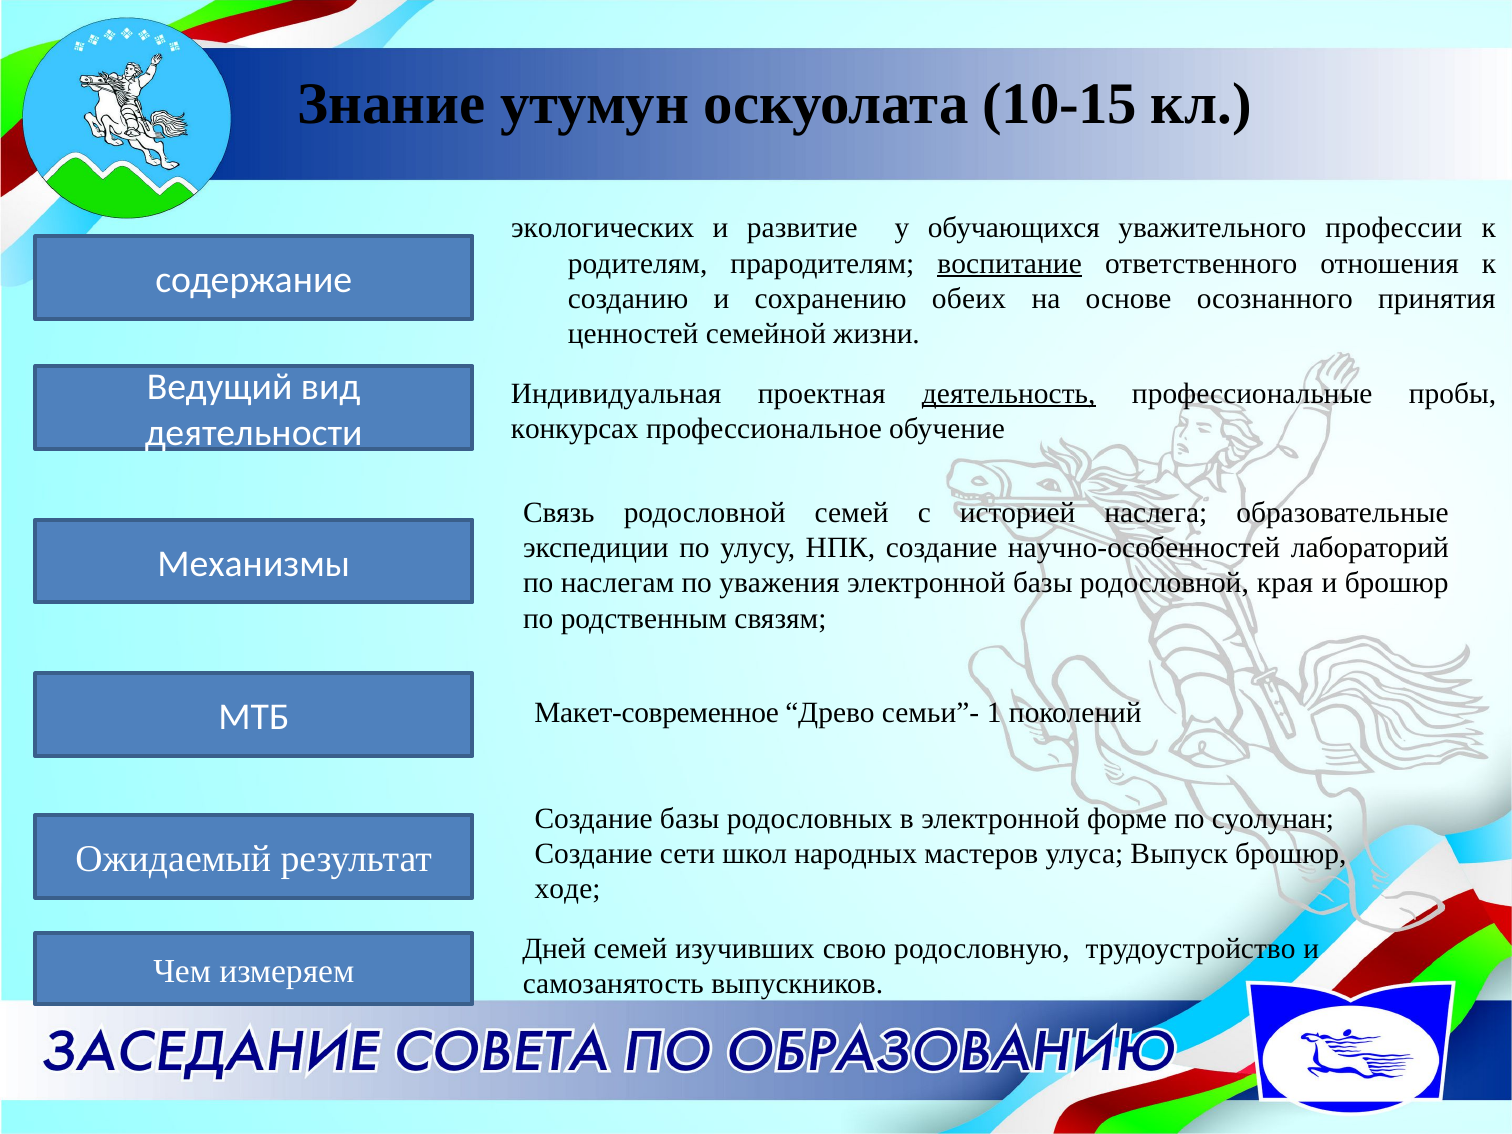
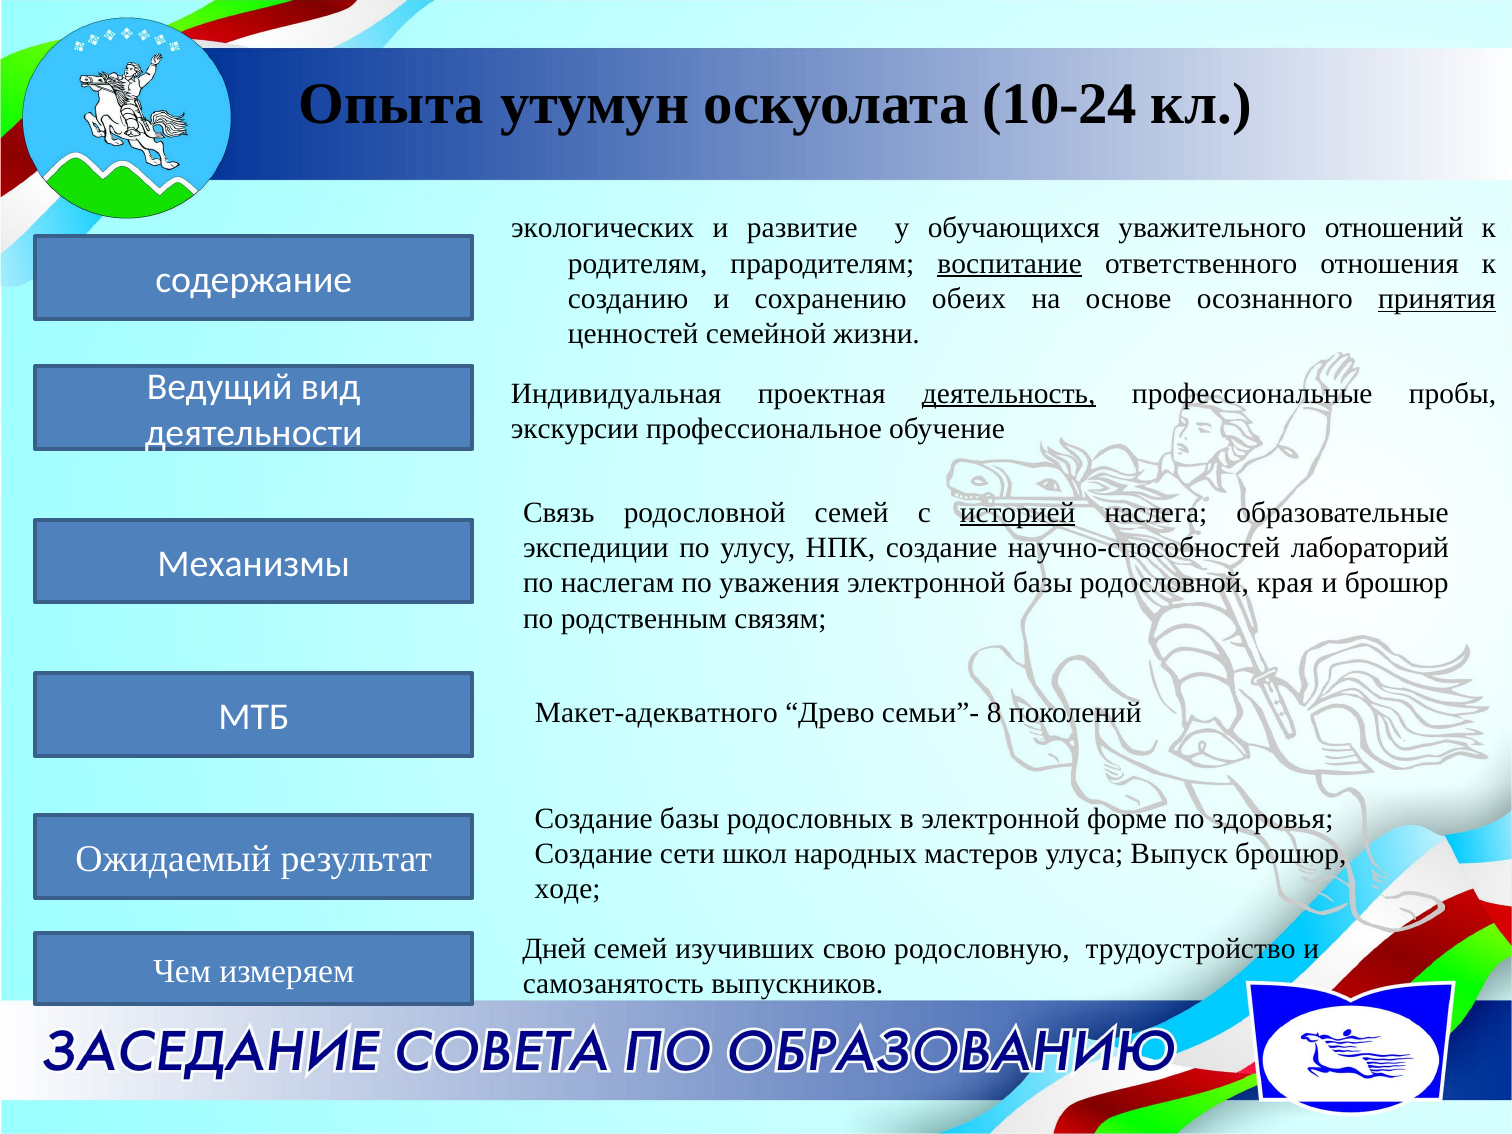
Знание: Знание -> Опыта
10-15: 10-15 -> 10-24
профессии: профессии -> отношений
принятия underline: none -> present
конкурсах: конкурсах -> экскурсии
историей underline: none -> present
научно-особенностей: научно-особенностей -> научно-способностей
Макет-современное: Макет-современное -> Макет-адекватного
1: 1 -> 8
суолунан: суолунан -> здоровья
